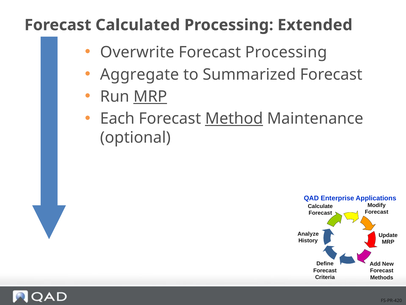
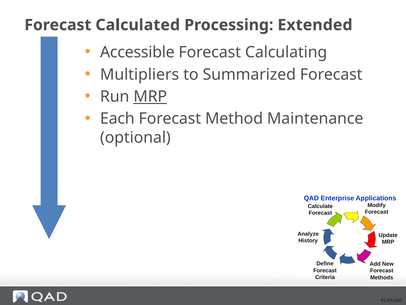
Overwrite: Overwrite -> Accessible
Forecast Processing: Processing -> Calculating
Aggregate: Aggregate -> Multipliers
Method underline: present -> none
